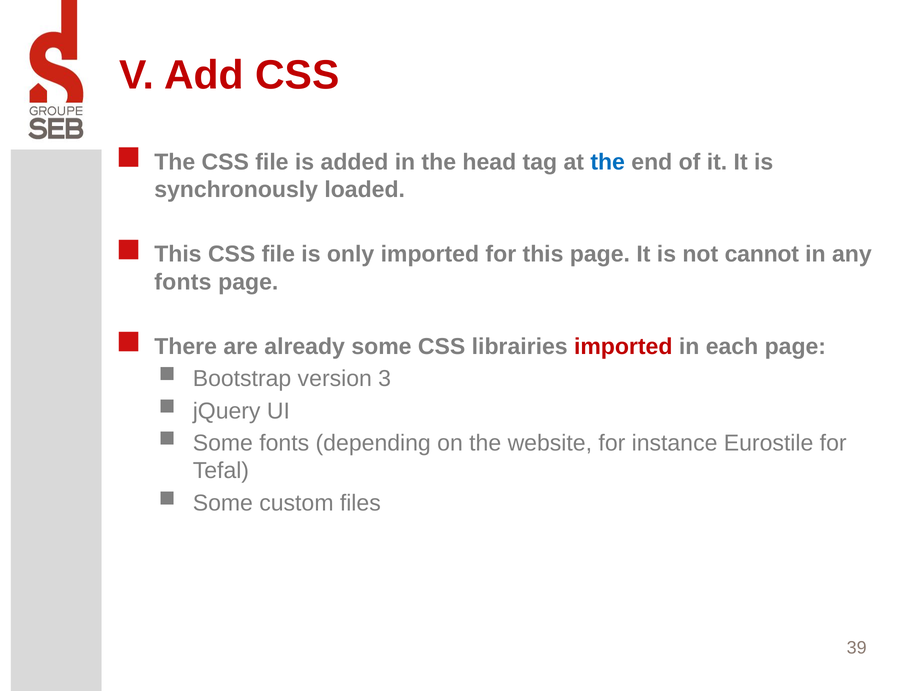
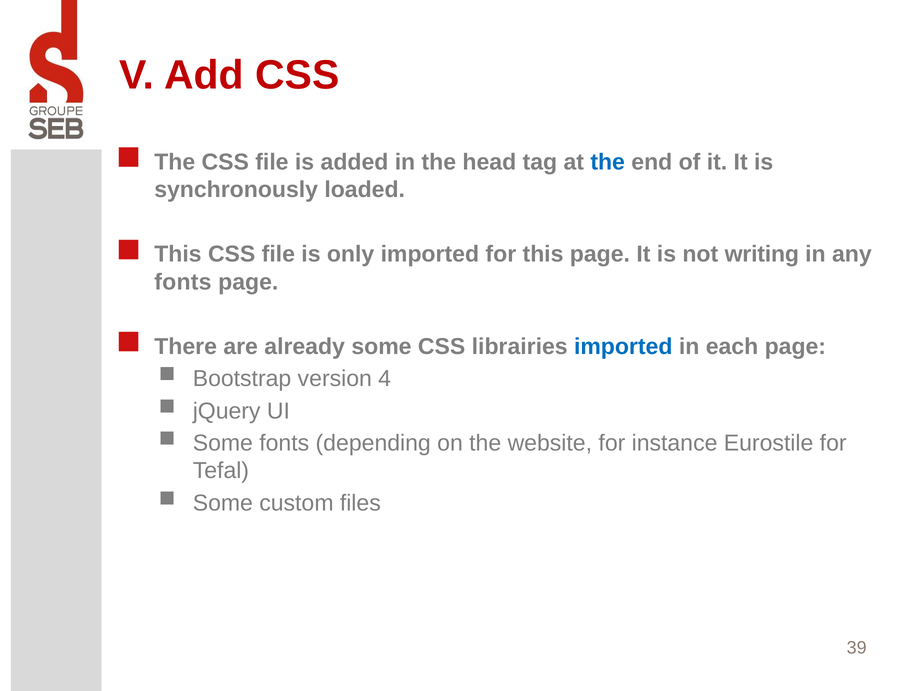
cannot: cannot -> writing
imported at (623, 347) colour: red -> blue
3: 3 -> 4
